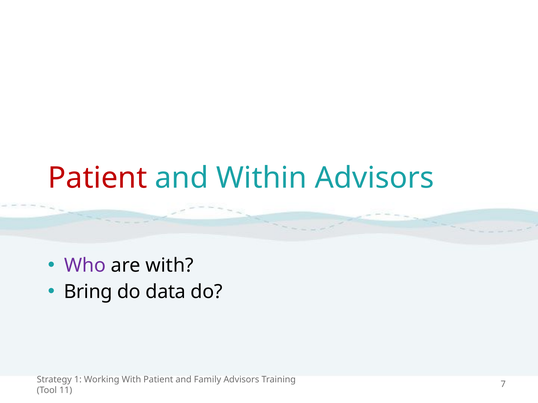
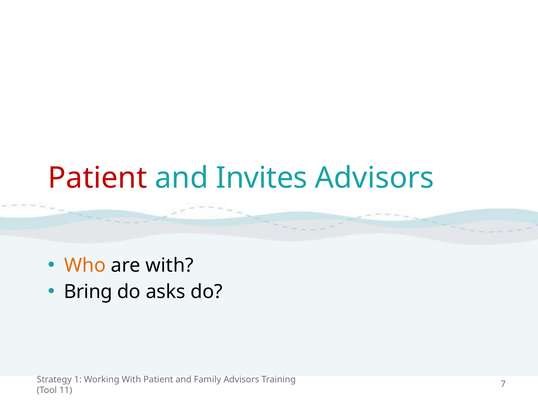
Within: Within -> Invites
Who colour: purple -> orange
data: data -> asks
